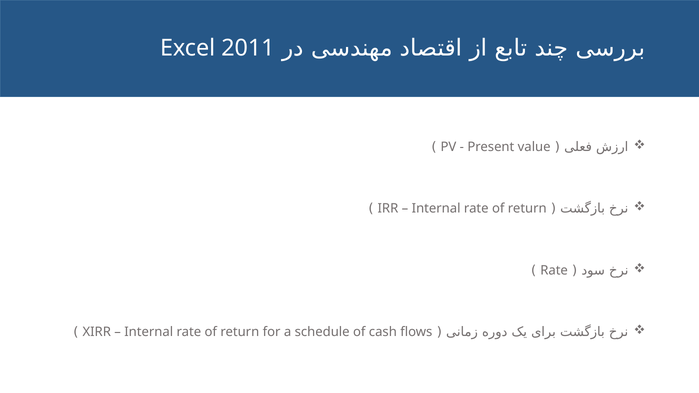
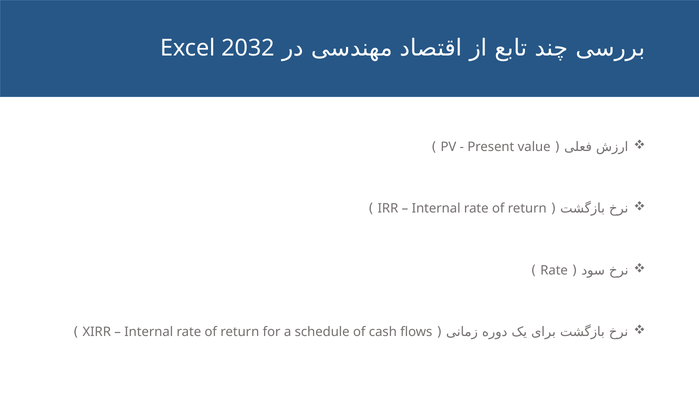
2011: 2011 -> 2032
